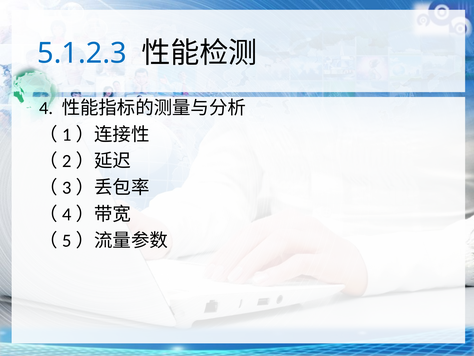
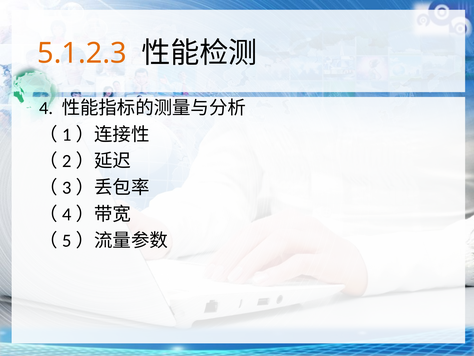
5.1.2.3 colour: blue -> orange
